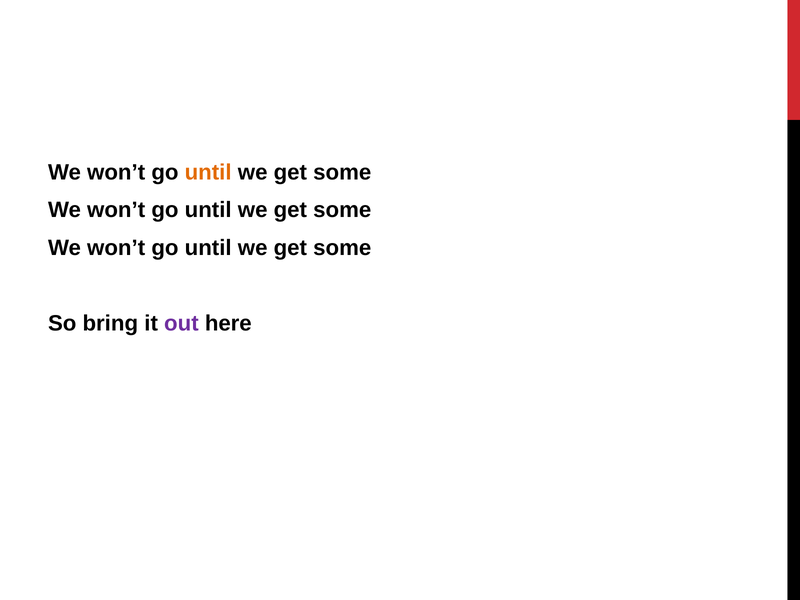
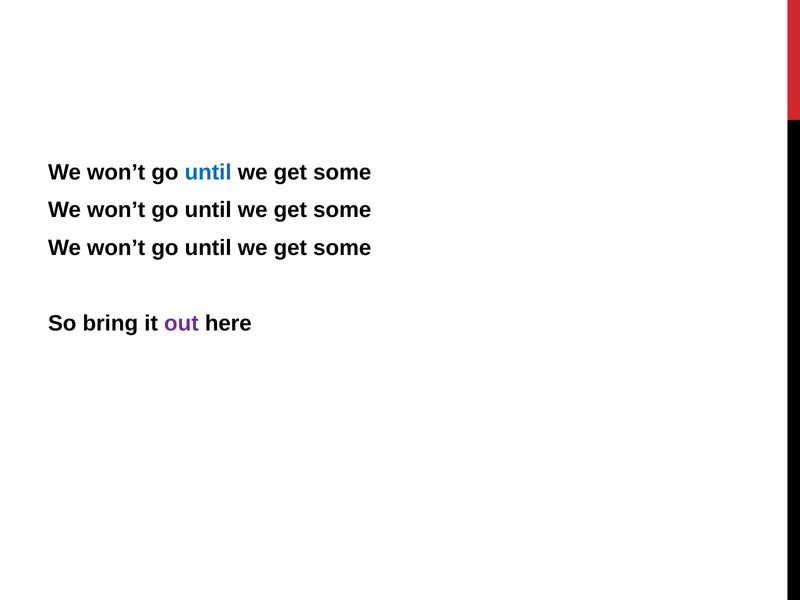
until at (208, 172) colour: orange -> blue
